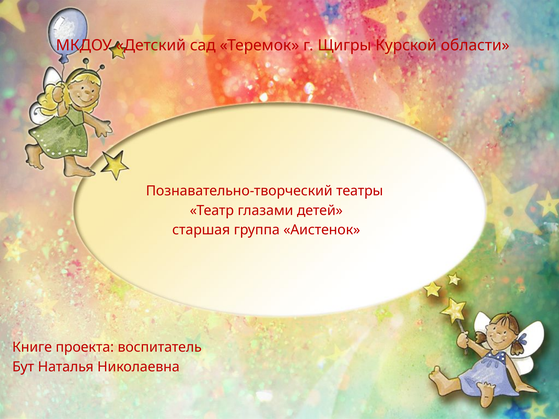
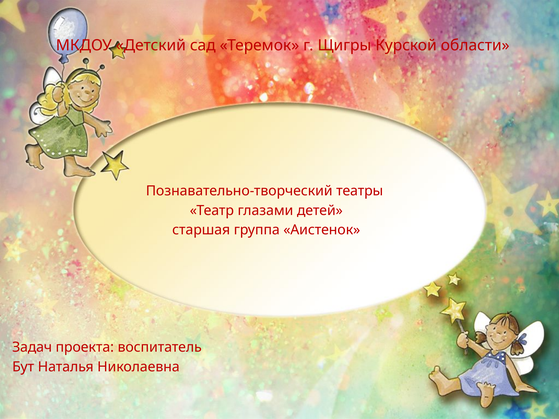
Книге: Книге -> Задач
